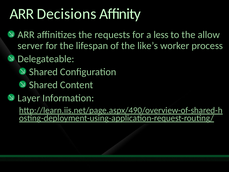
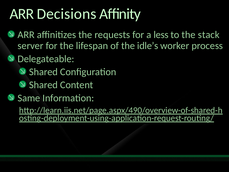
allow: allow -> stack
like’s: like’s -> idle’s
Layer: Layer -> Same
